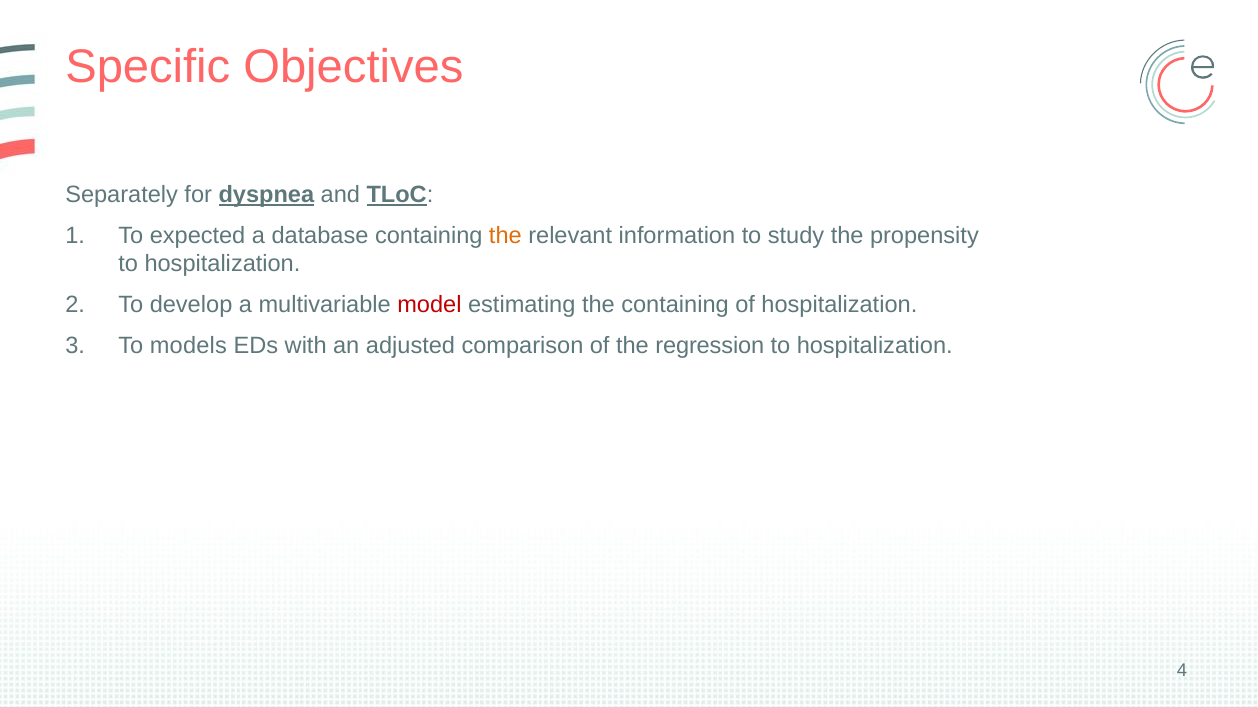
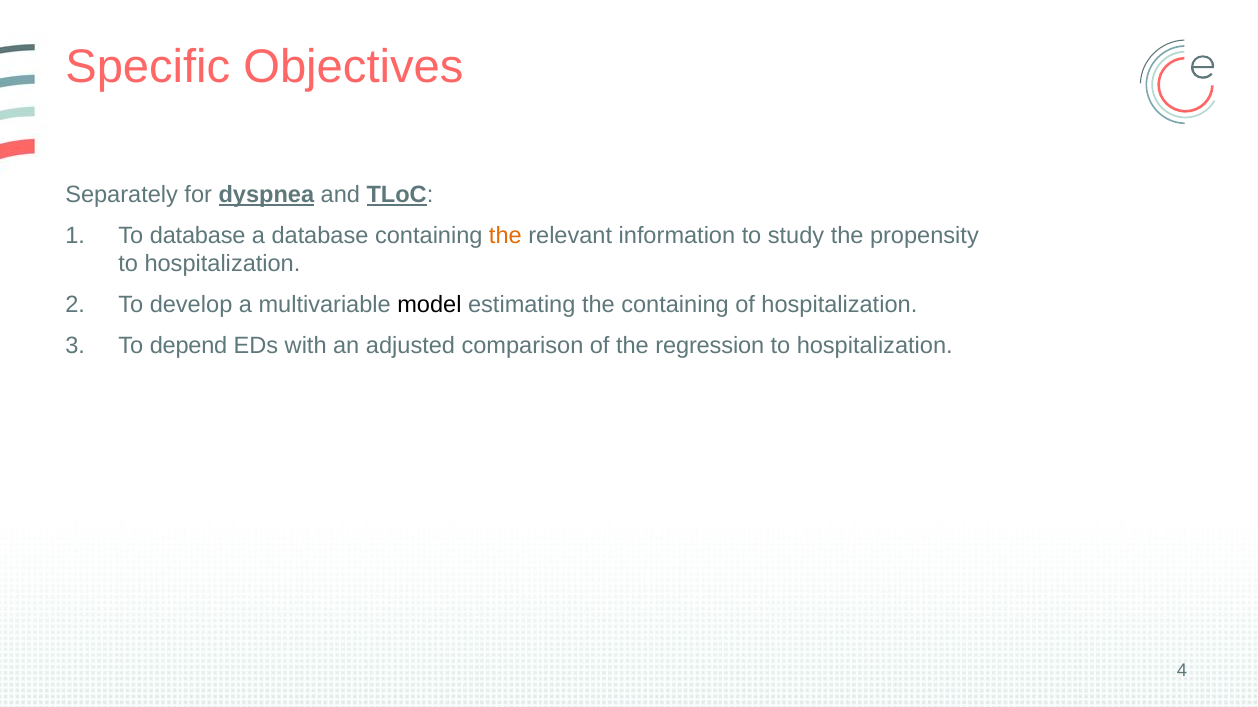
To expected: expected -> database
model colour: red -> black
models: models -> depend
